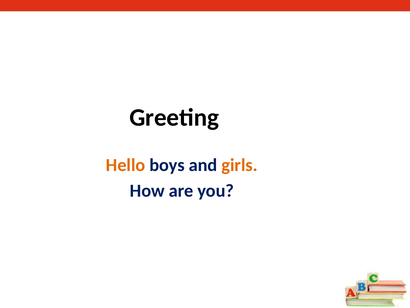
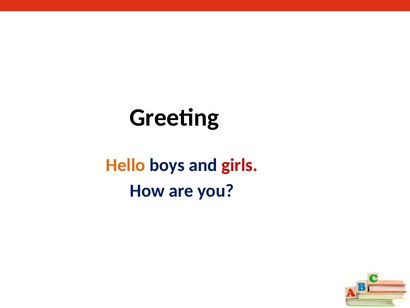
girls colour: orange -> red
